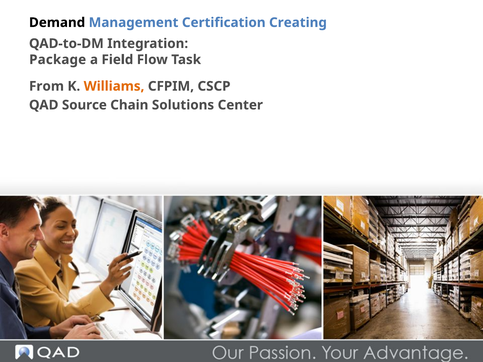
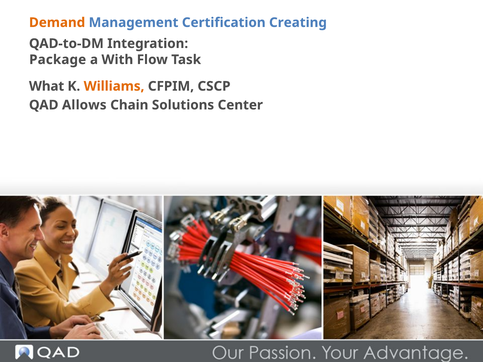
Demand colour: black -> orange
Field: Field -> With
From: From -> What
Source: Source -> Allows
